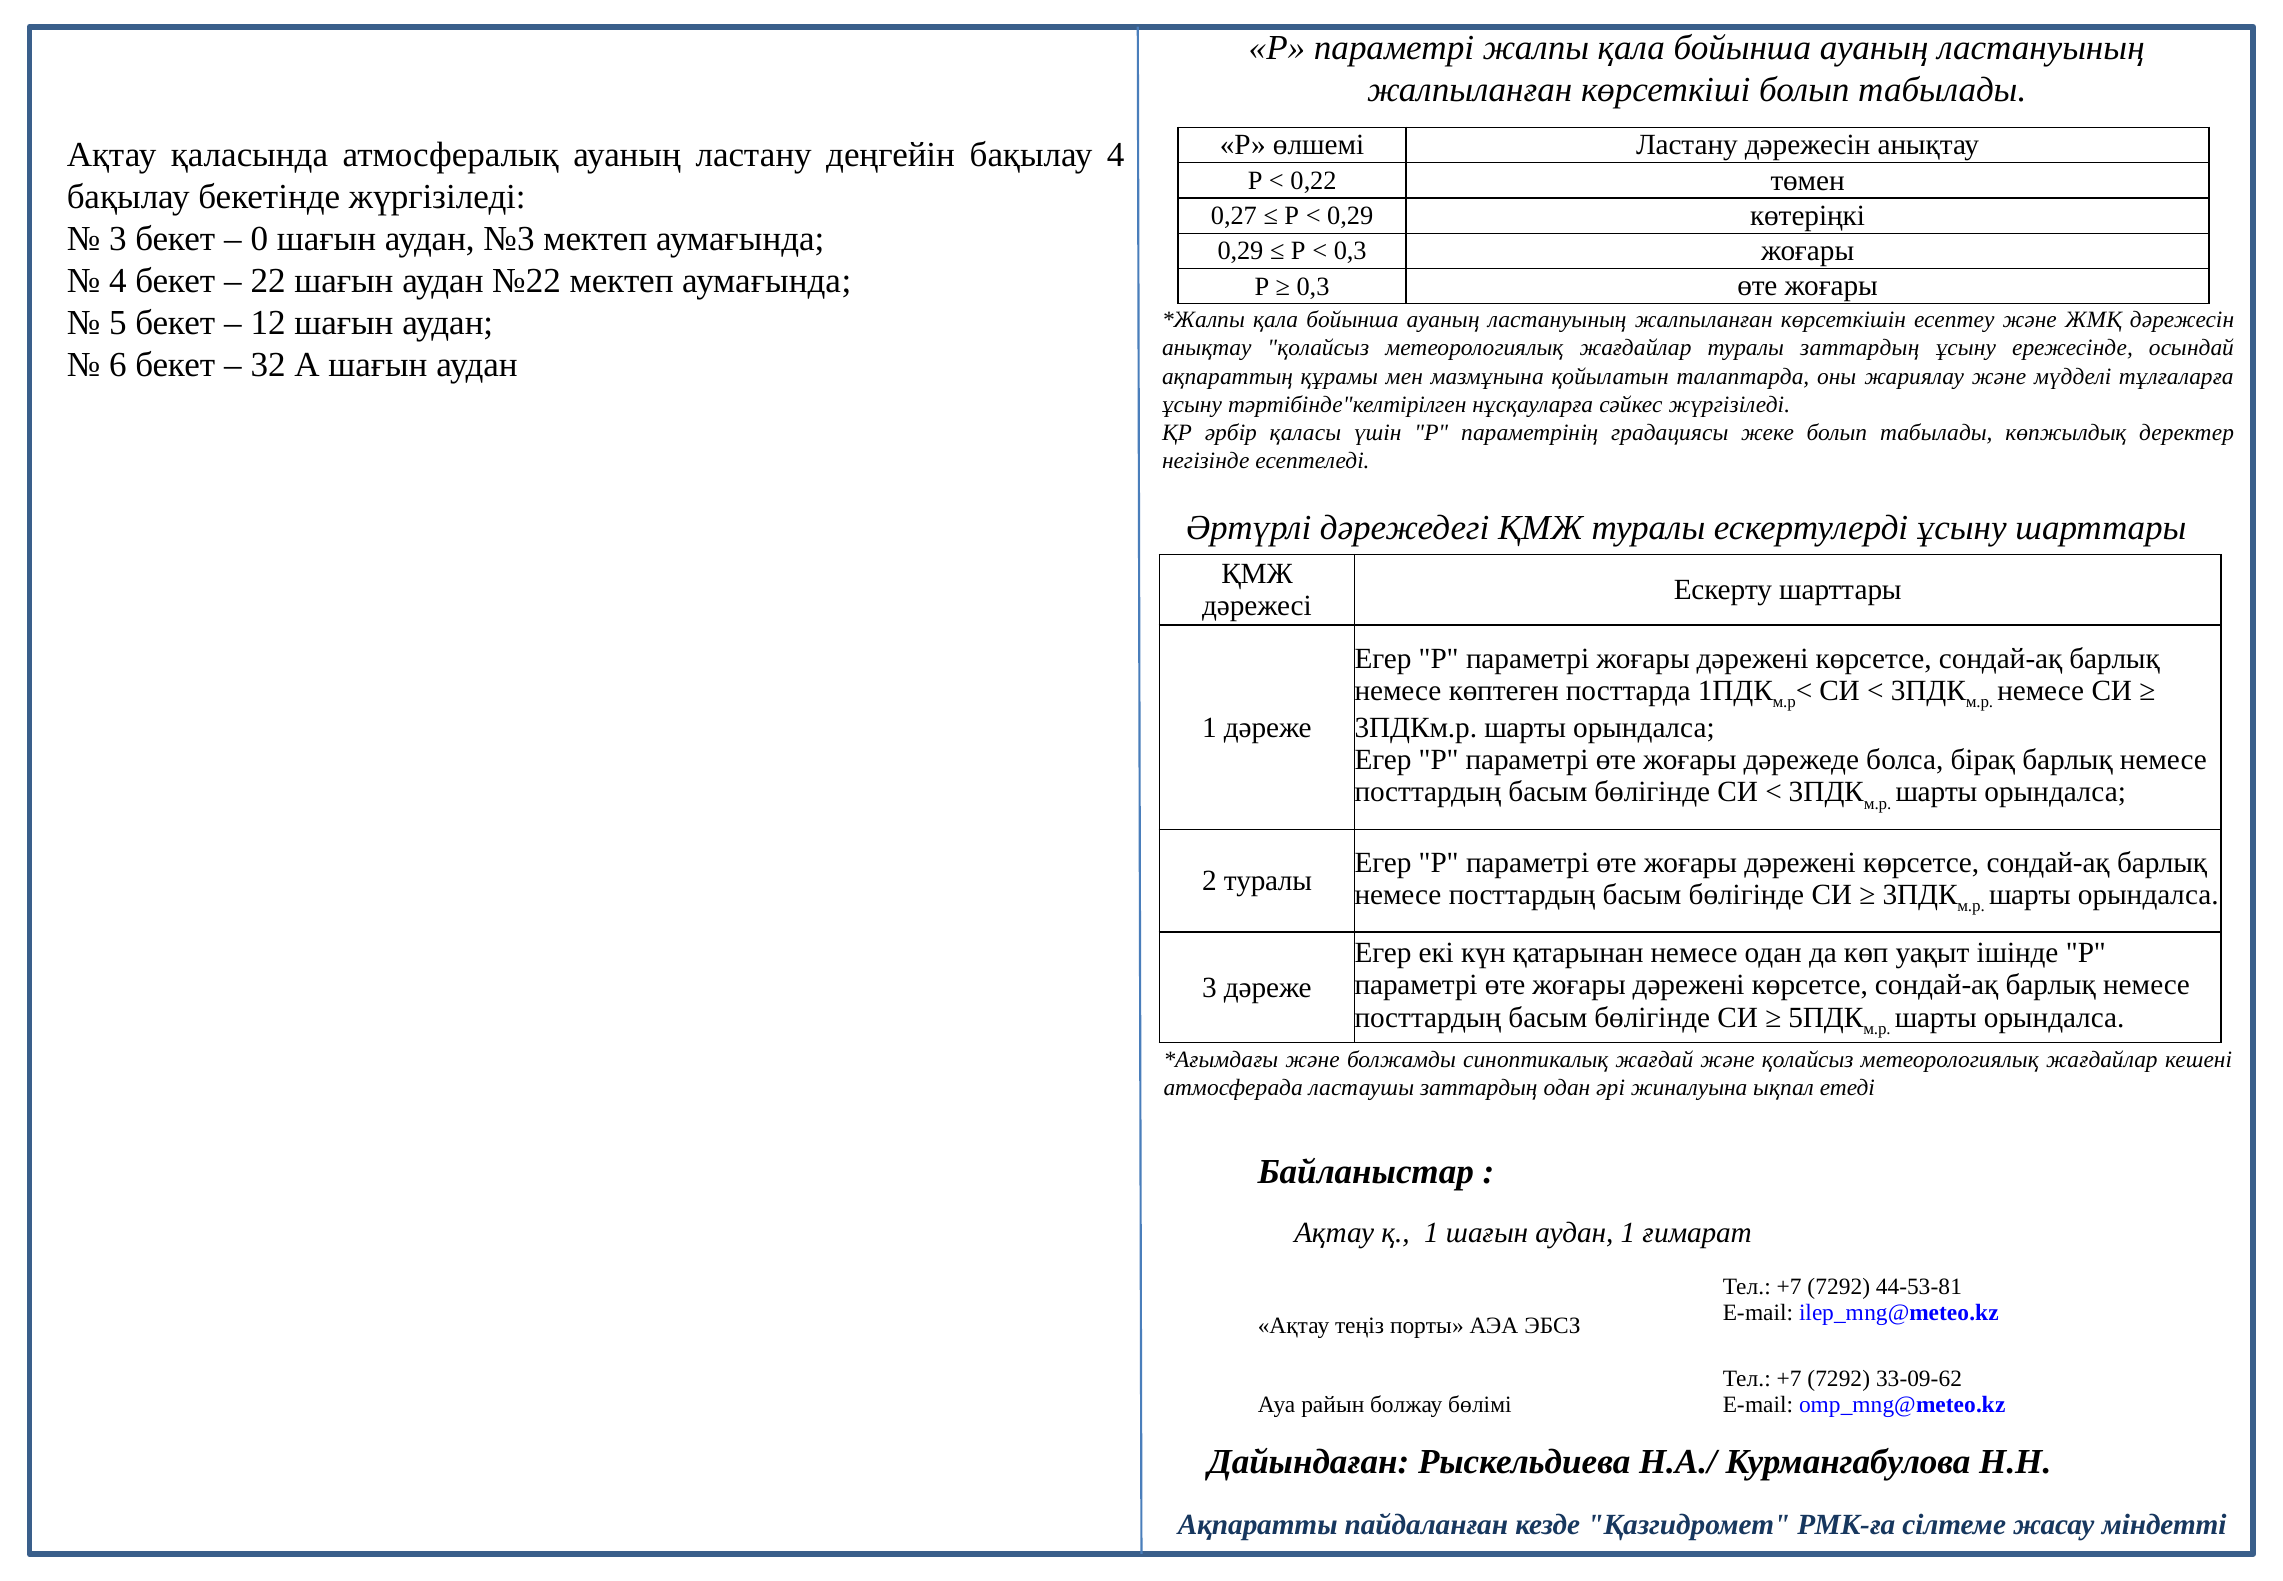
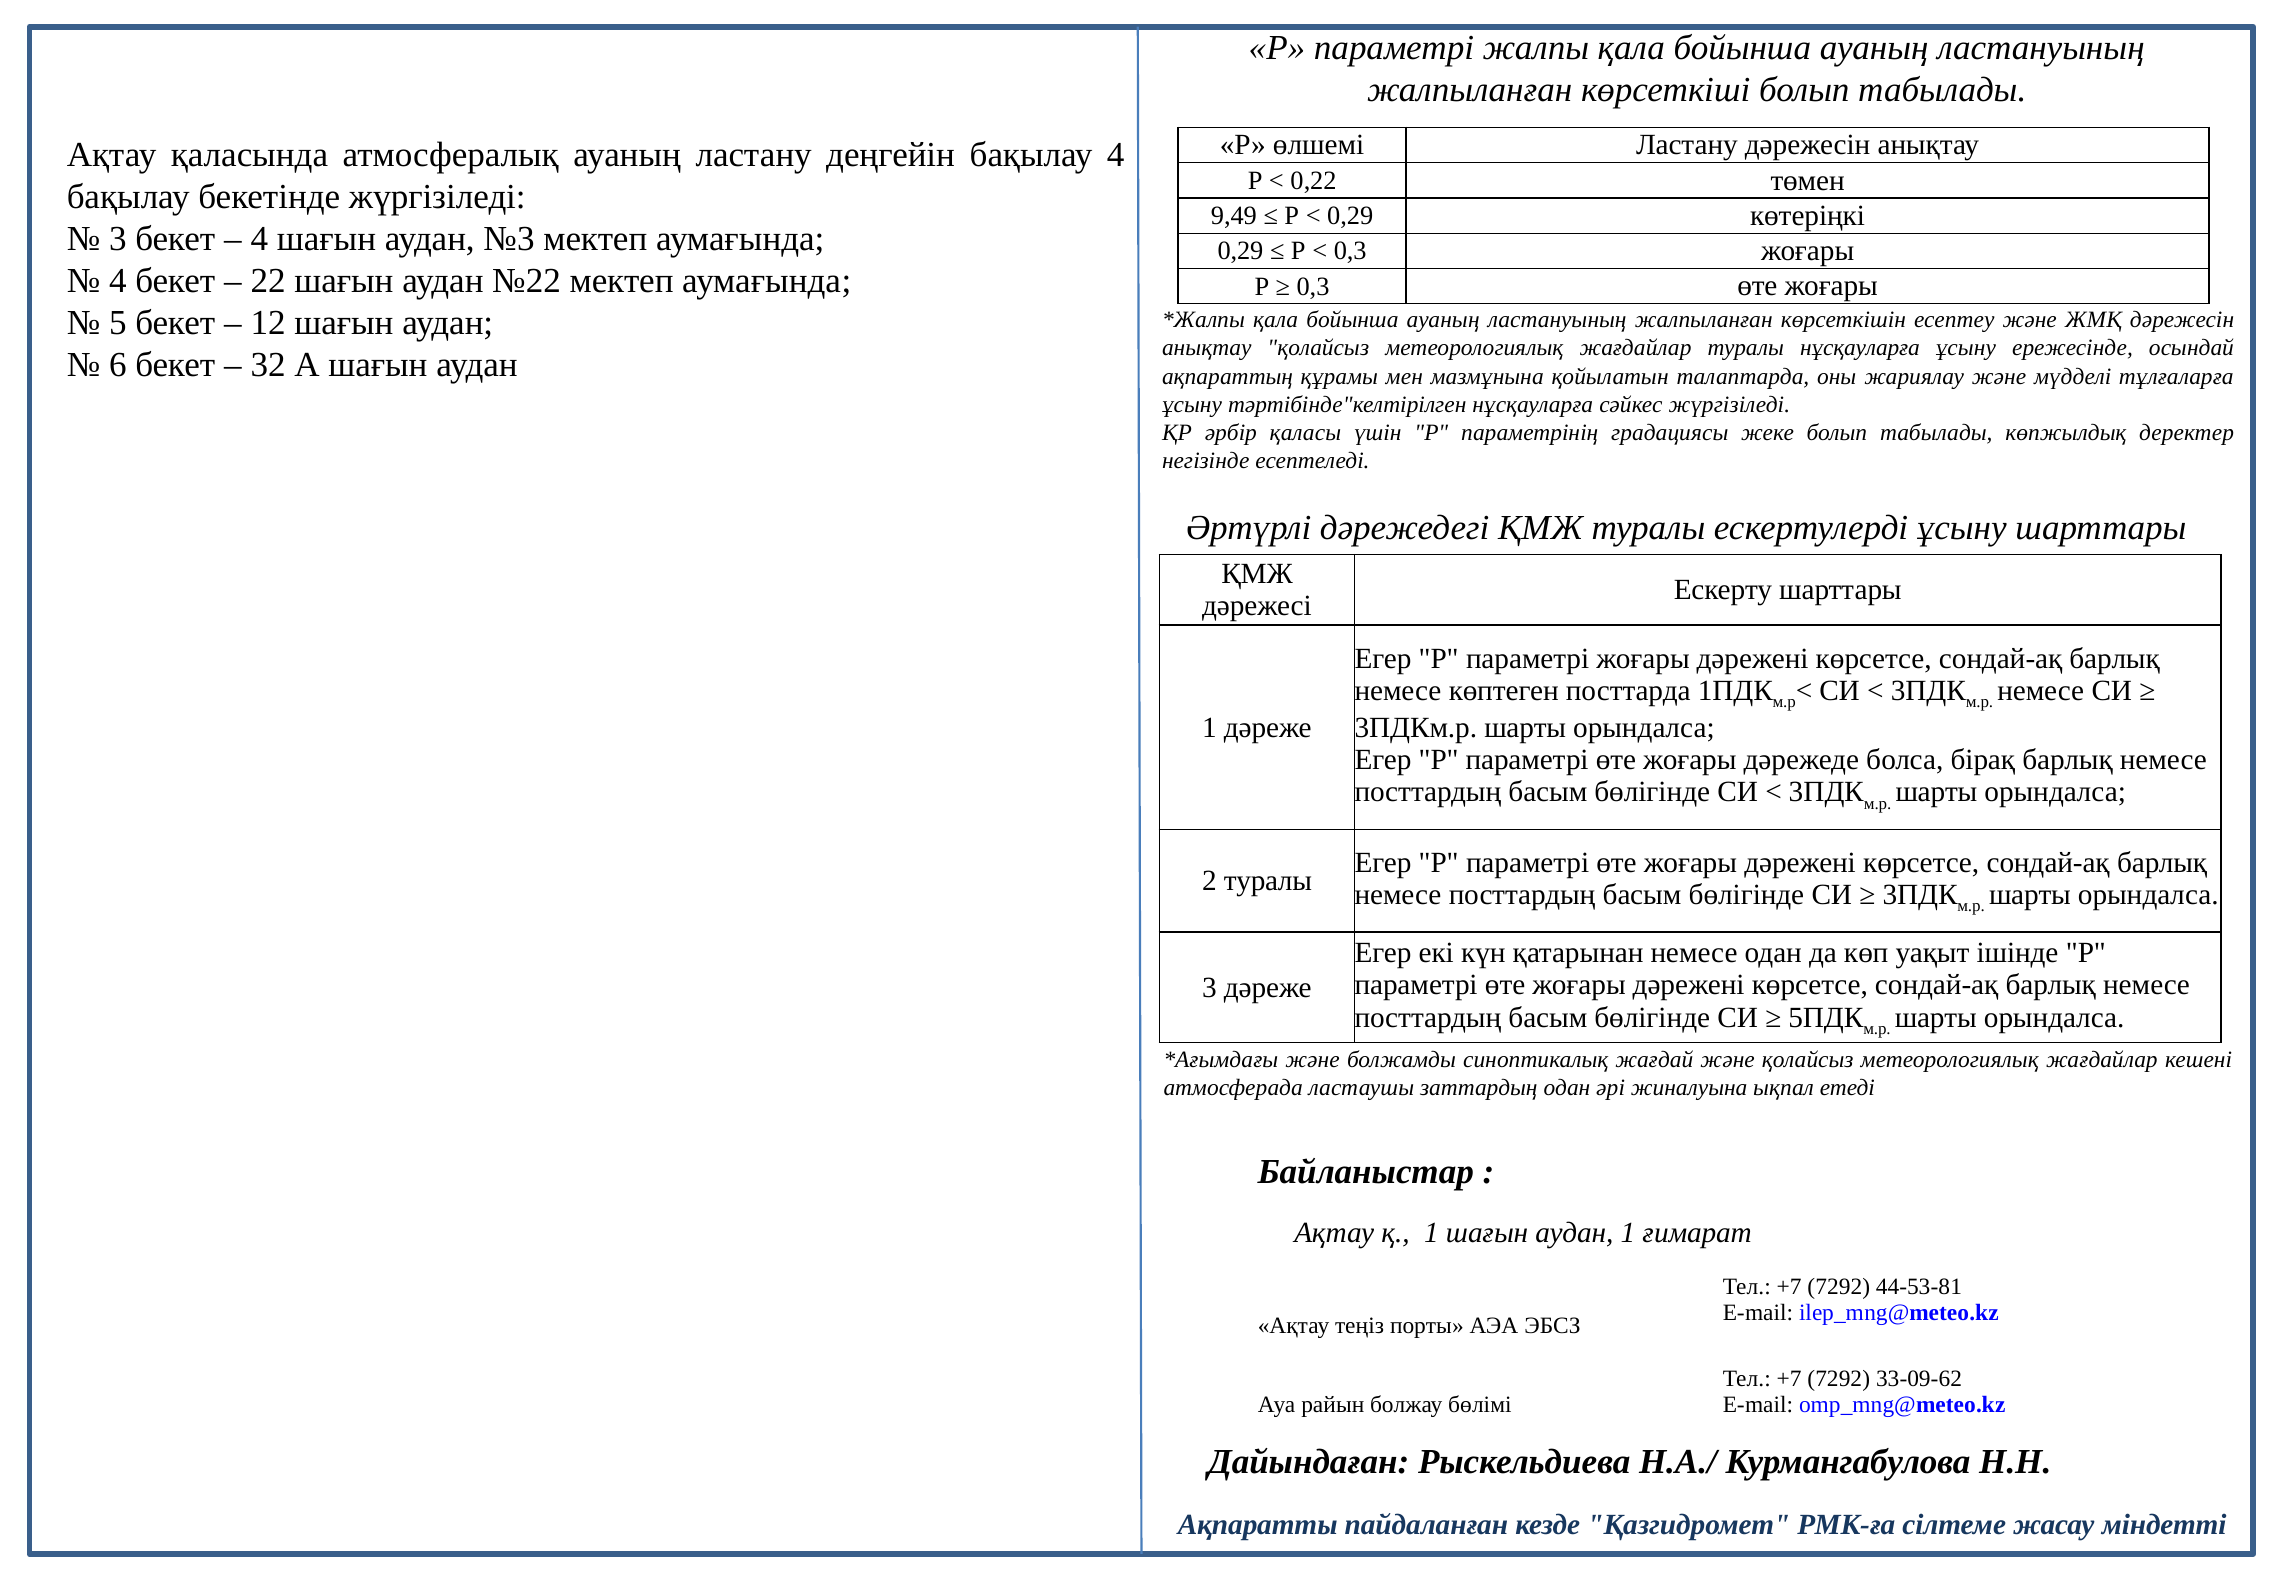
0,27: 0,27 -> 9,49
0 at (259, 239): 0 -> 4
туралы заттардың: заттардың -> нұсқауларға
